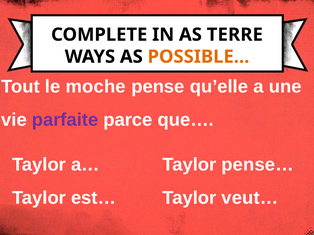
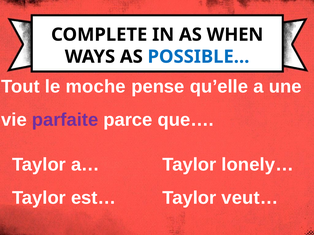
TERRE: TERRE -> WHEN
POSSIBLE… colour: orange -> blue
pense…: pense… -> lonely…
